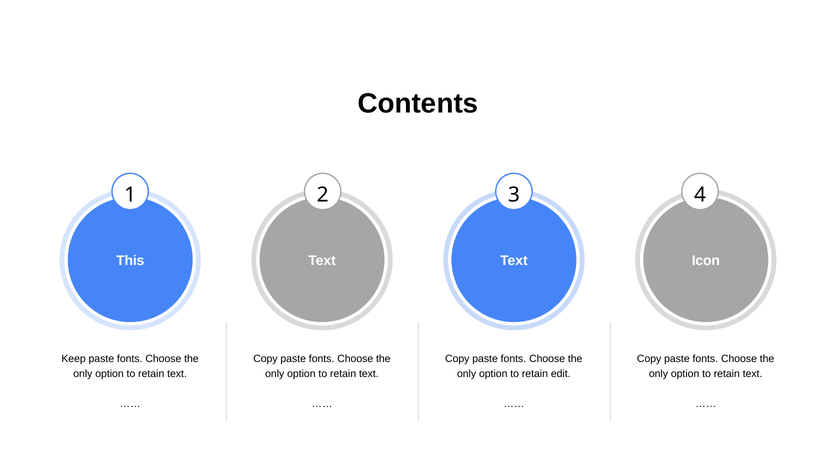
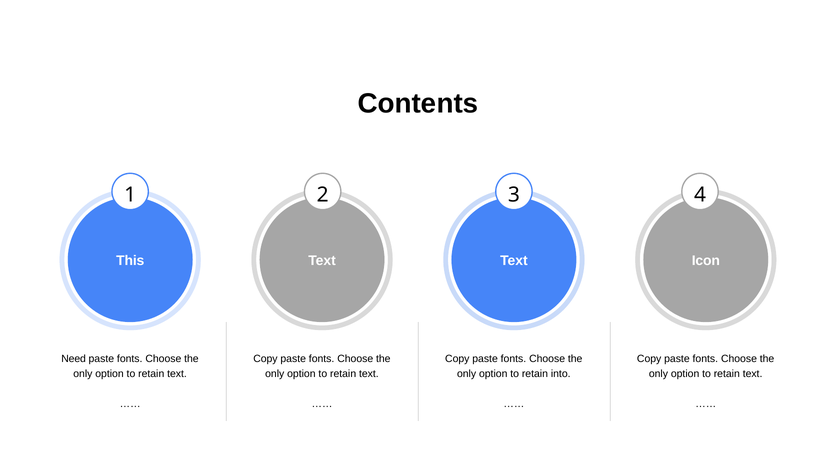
Keep: Keep -> Need
edit: edit -> into
